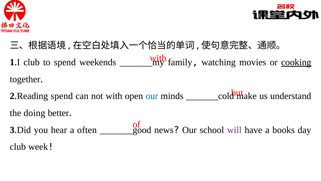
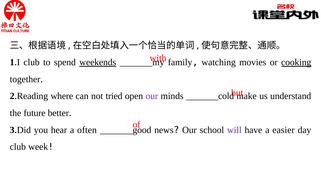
weekends underline: none -> present
spend at (62, 96): spend -> where
not with: with -> tried
our at (152, 96) colour: blue -> purple
doing: doing -> future
books: books -> easier
